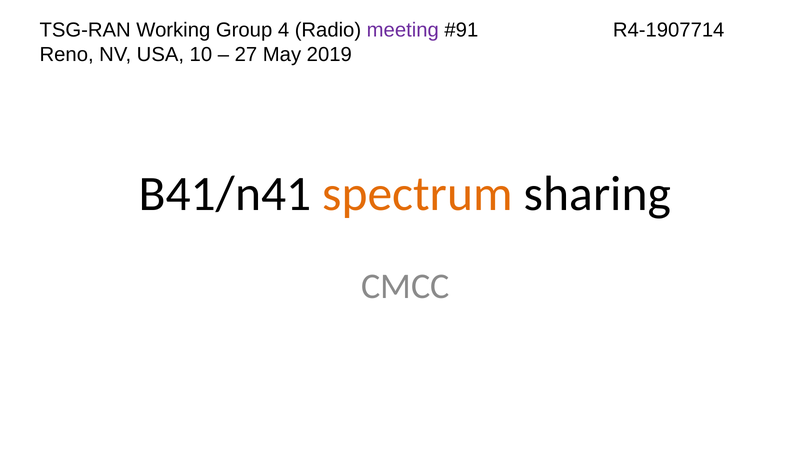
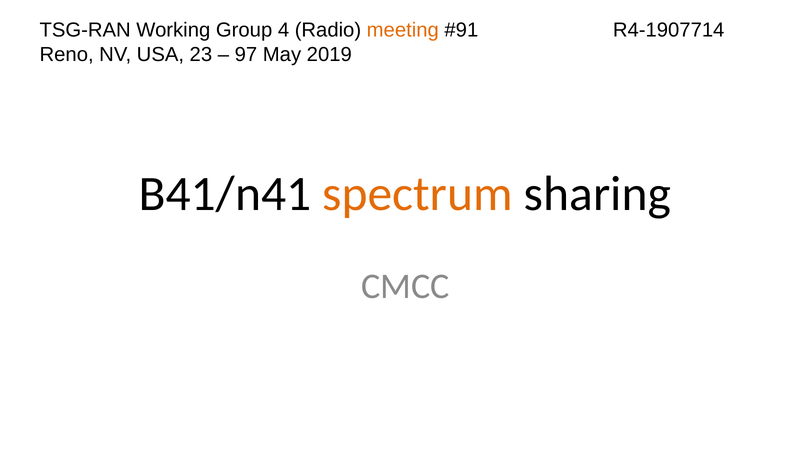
meeting colour: purple -> orange
10: 10 -> 23
27: 27 -> 97
